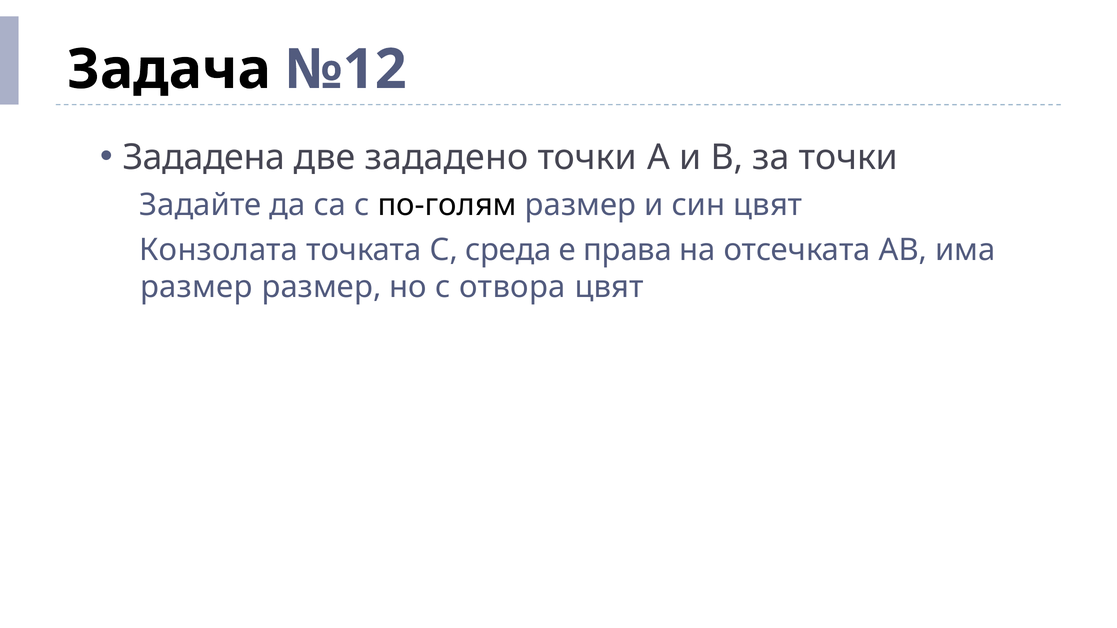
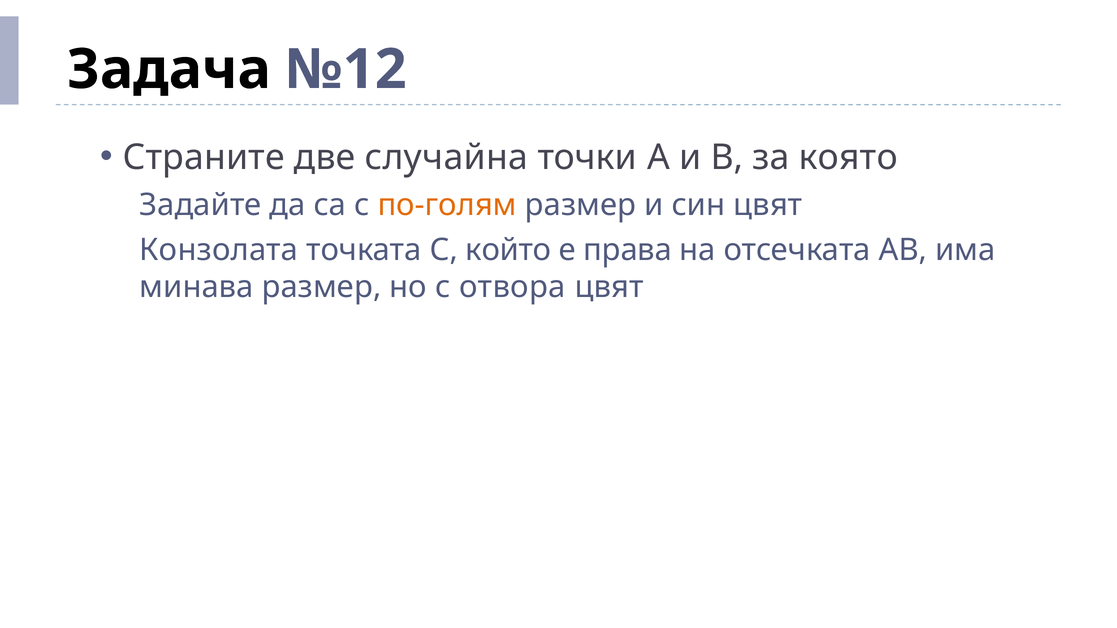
Зададена: Зададена -> Страните
зададено: зададено -> случайна
за точки: точки -> която
по-голям colour: black -> orange
среда: среда -> който
размер at (196, 287): размер -> минава
